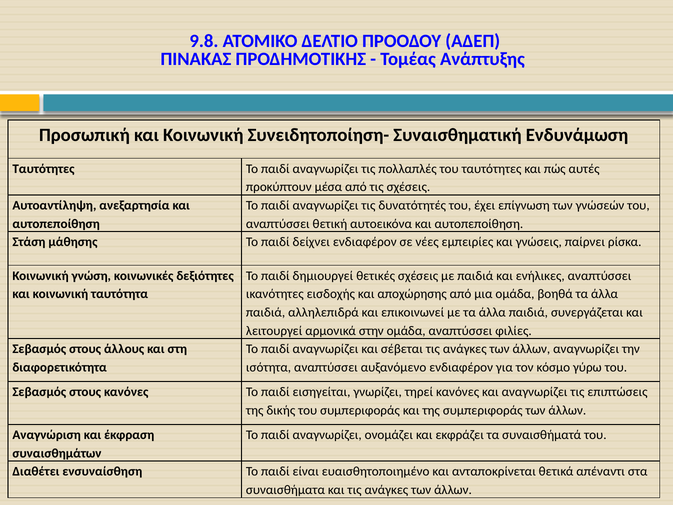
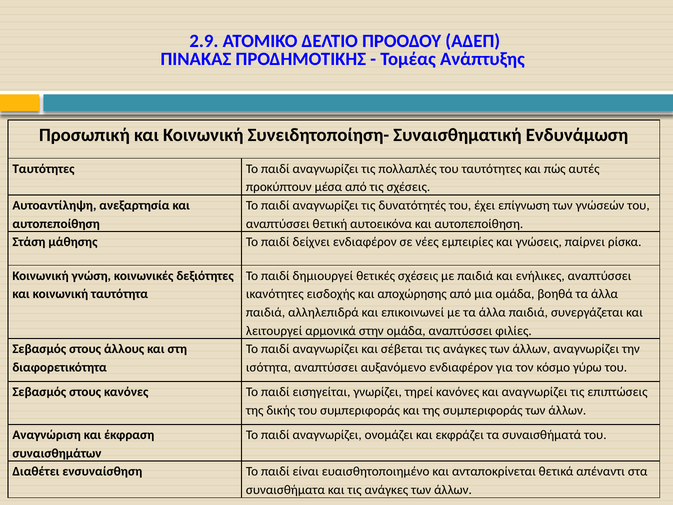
9.8: 9.8 -> 2.9
